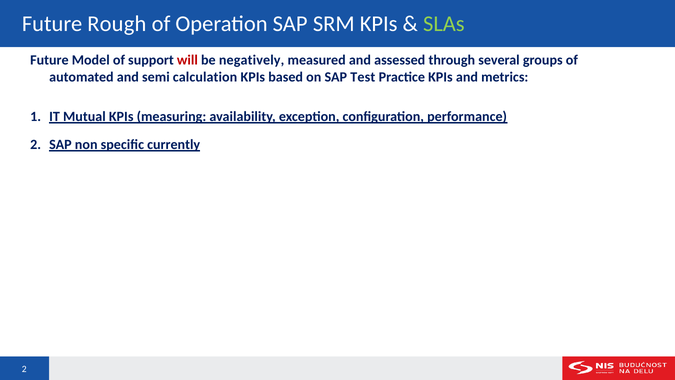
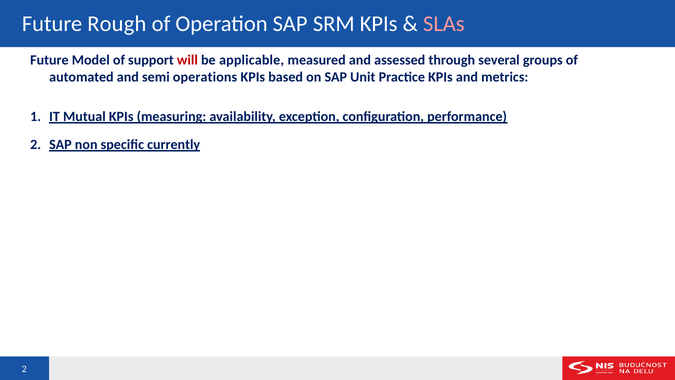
SLAs colour: light green -> pink
negatively: negatively -> applicable
calculation: calculation -> operations
Test: Test -> Unit
